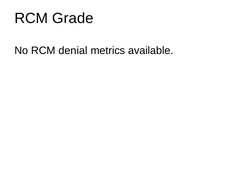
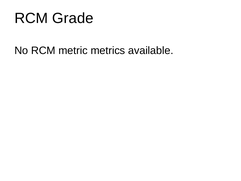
denial: denial -> metric
